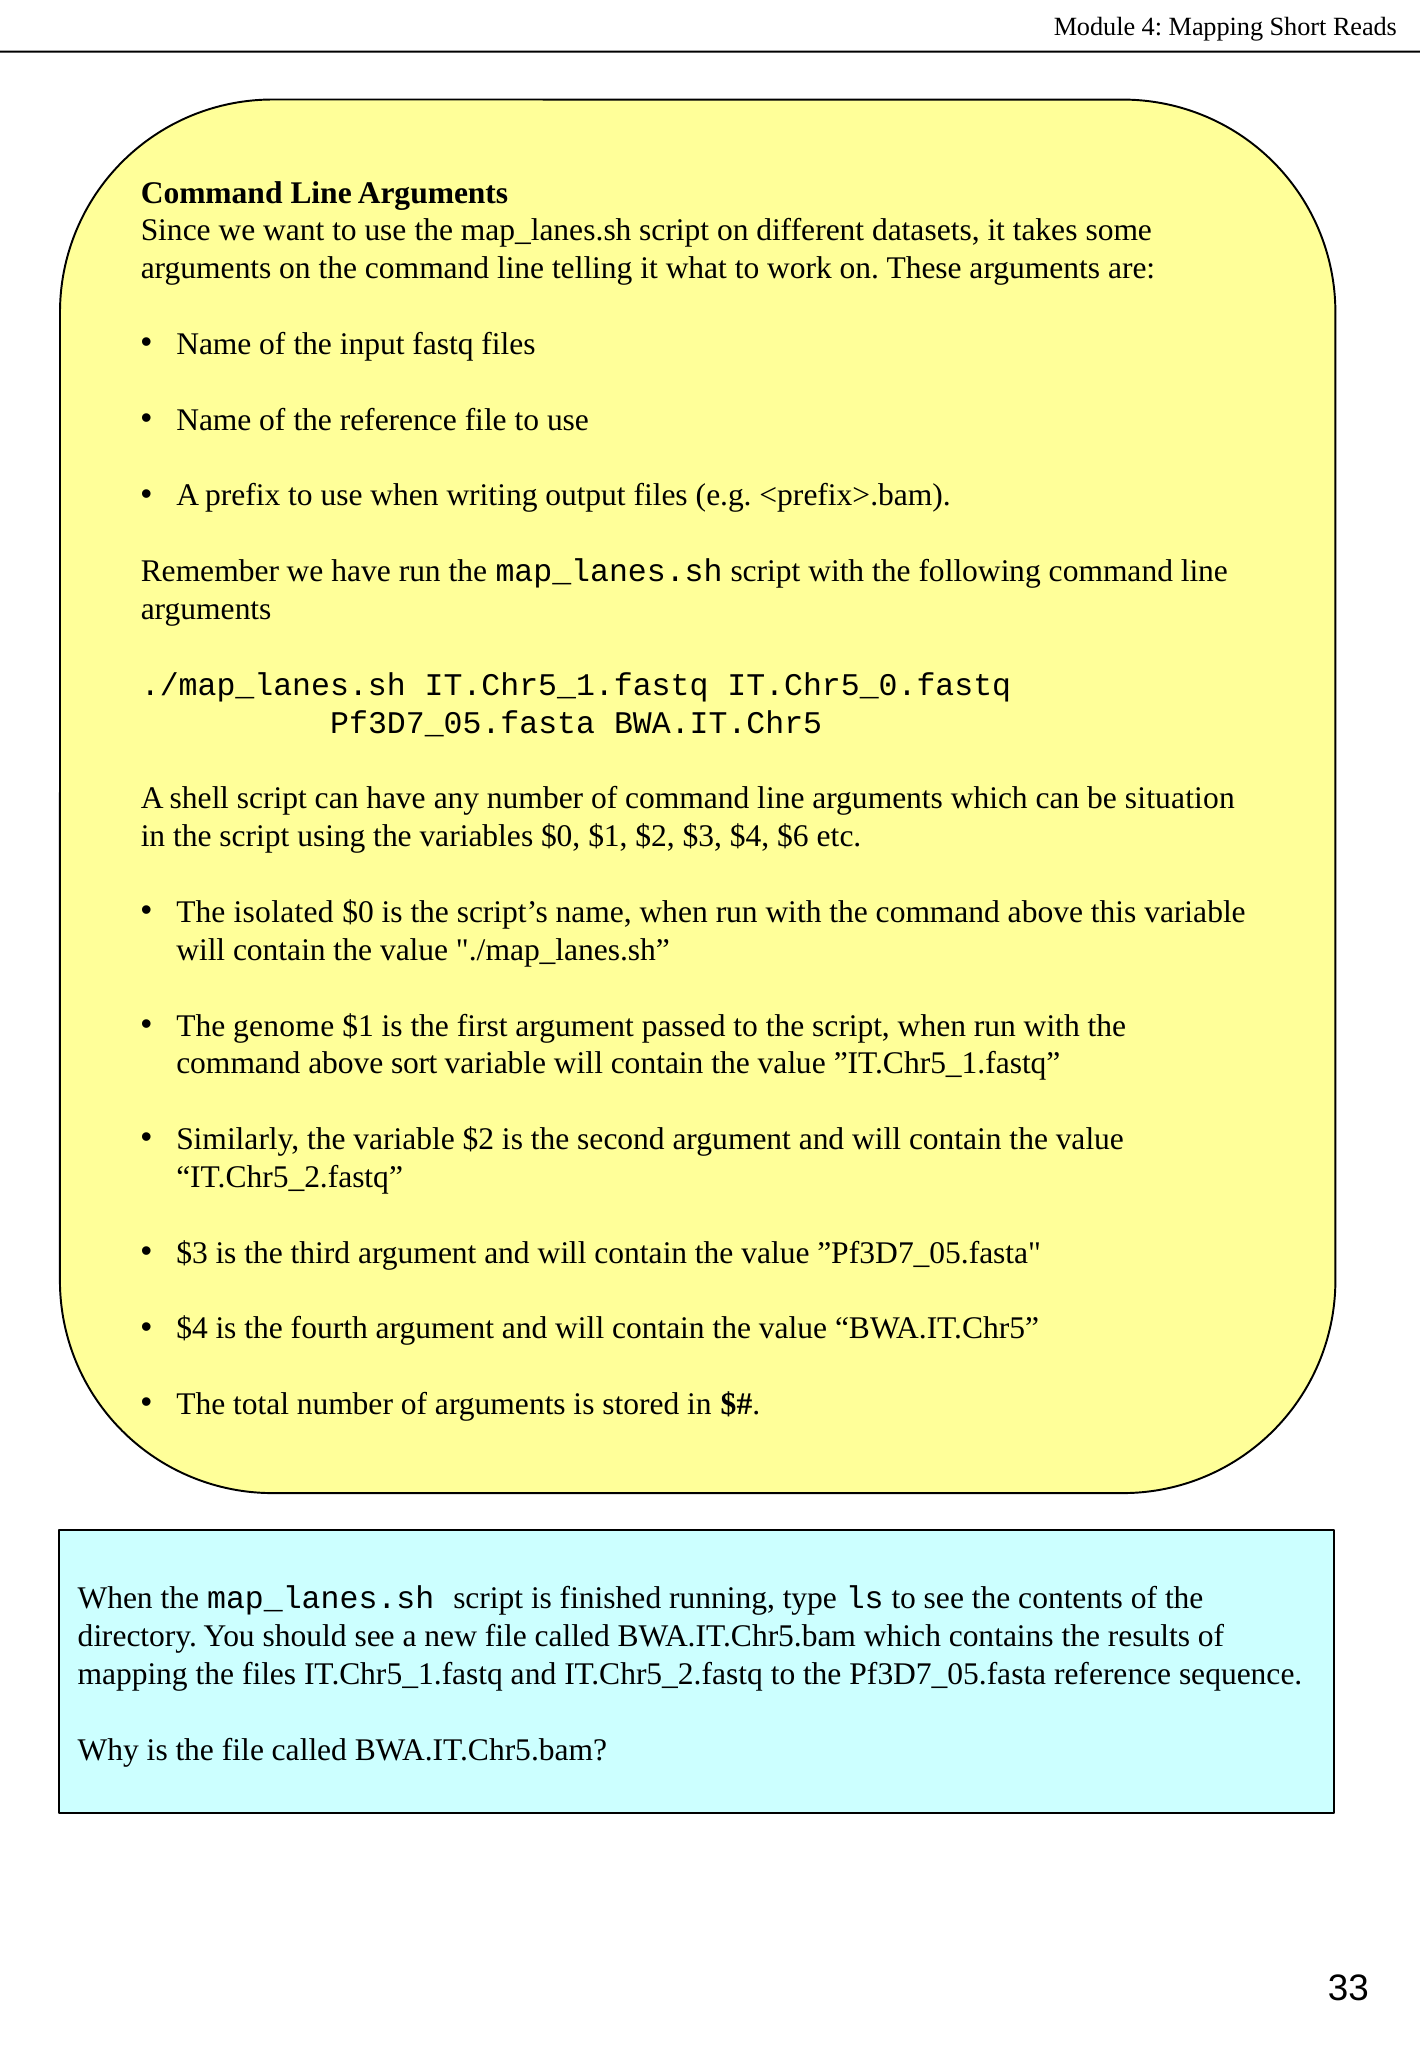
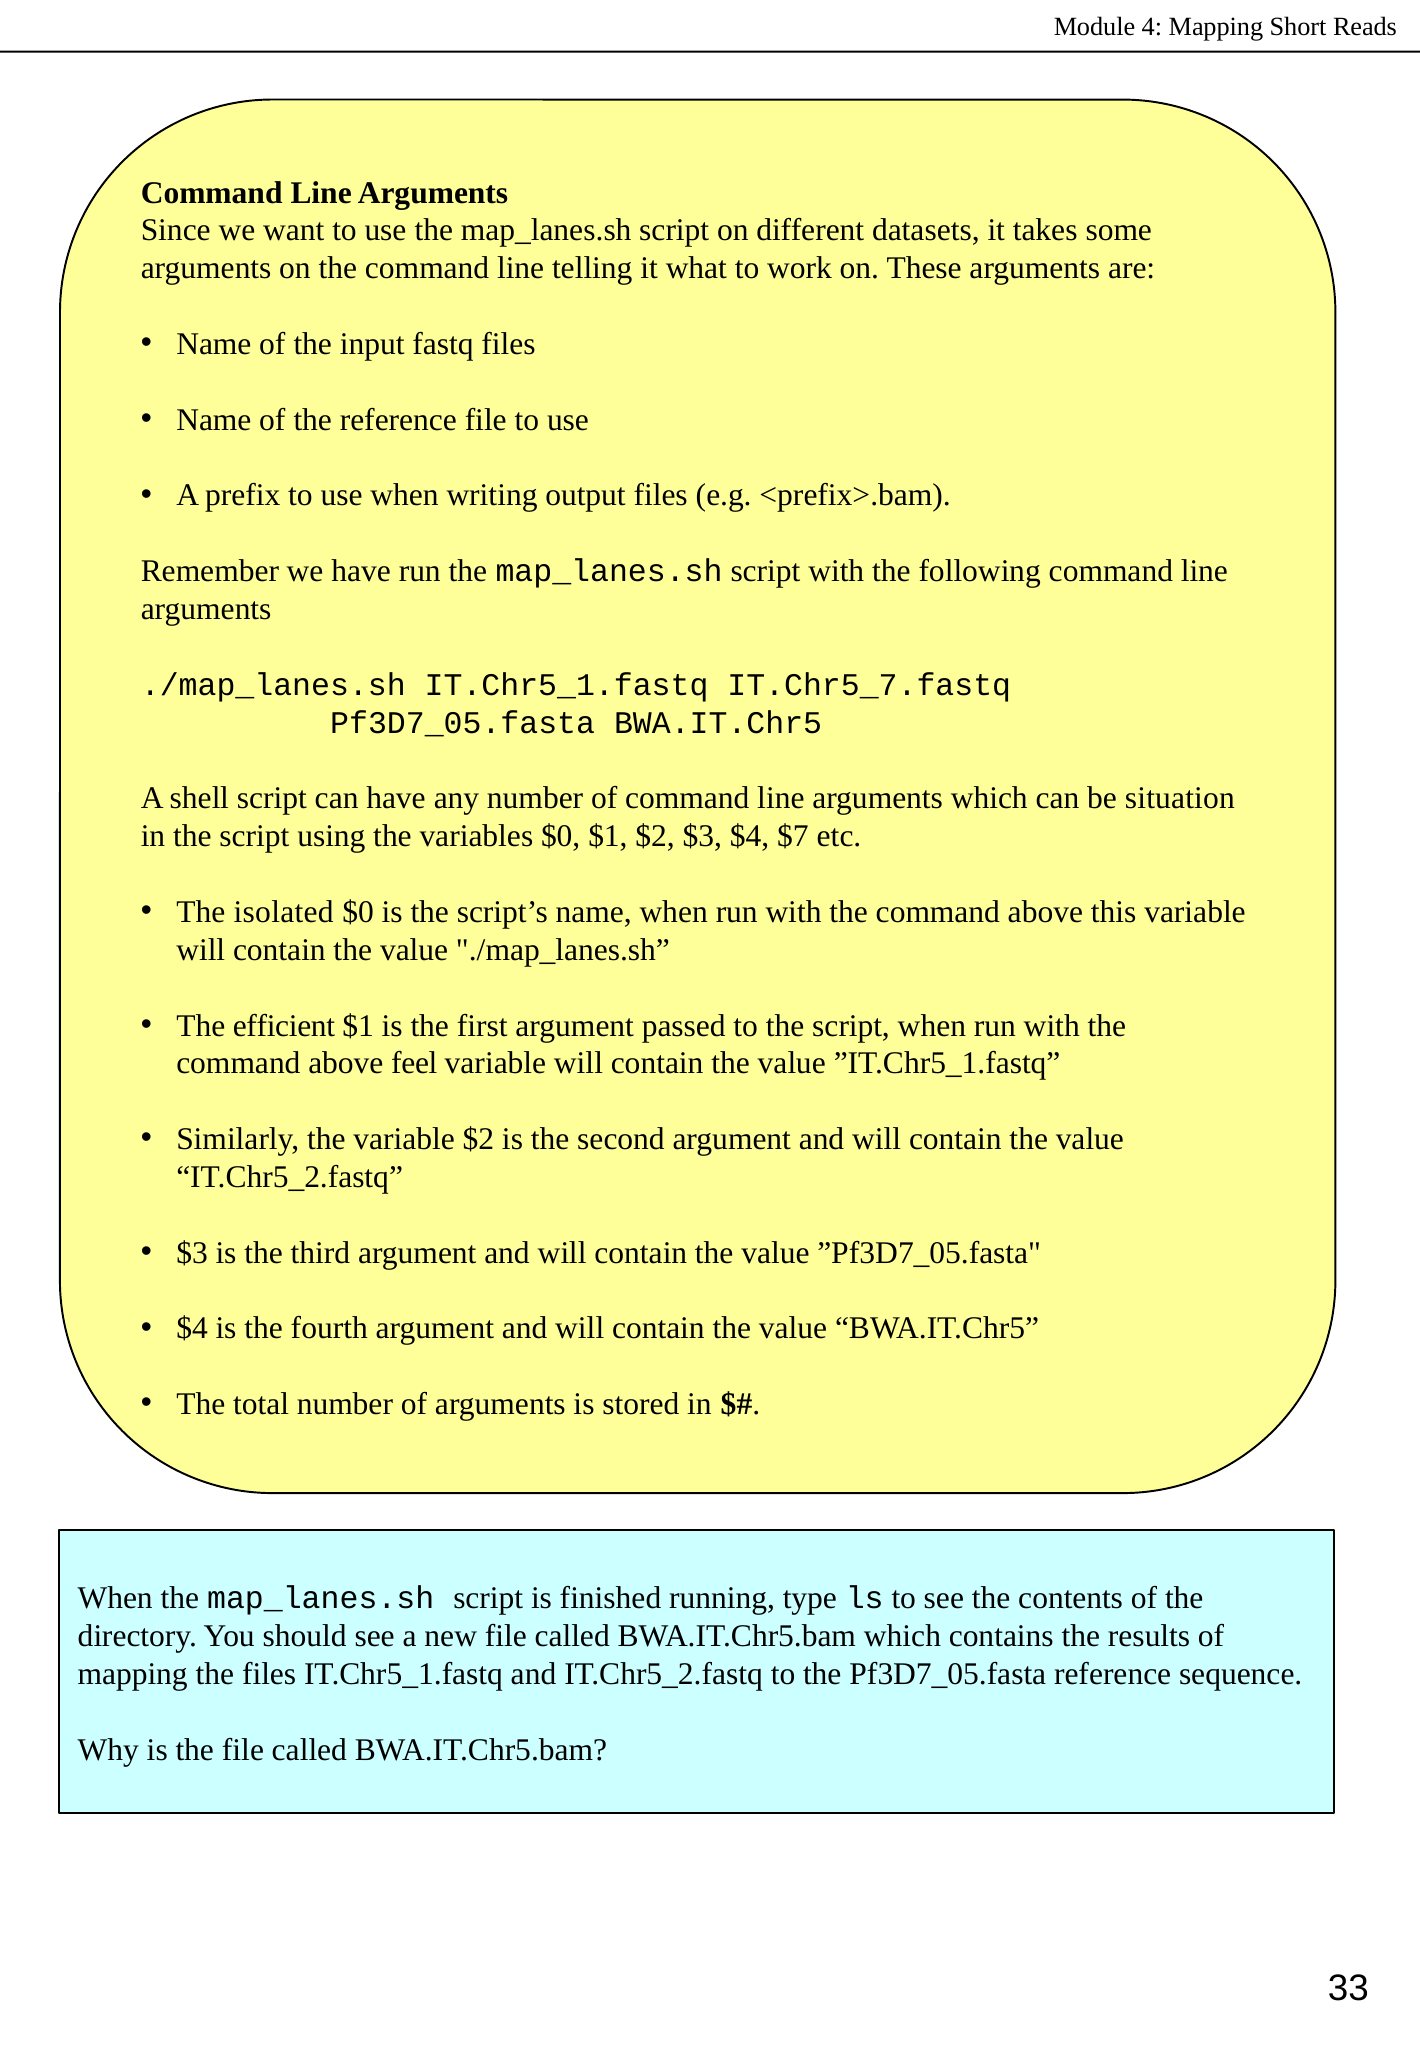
IT.Chr5_0.fastq: IT.Chr5_0.fastq -> IT.Chr5_7.fastq
$6: $6 -> $7
genome: genome -> efficient
sort: sort -> feel
